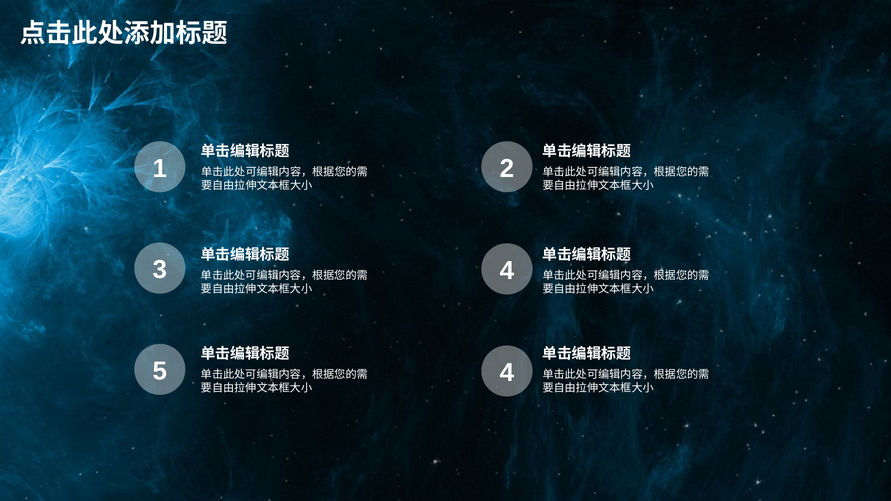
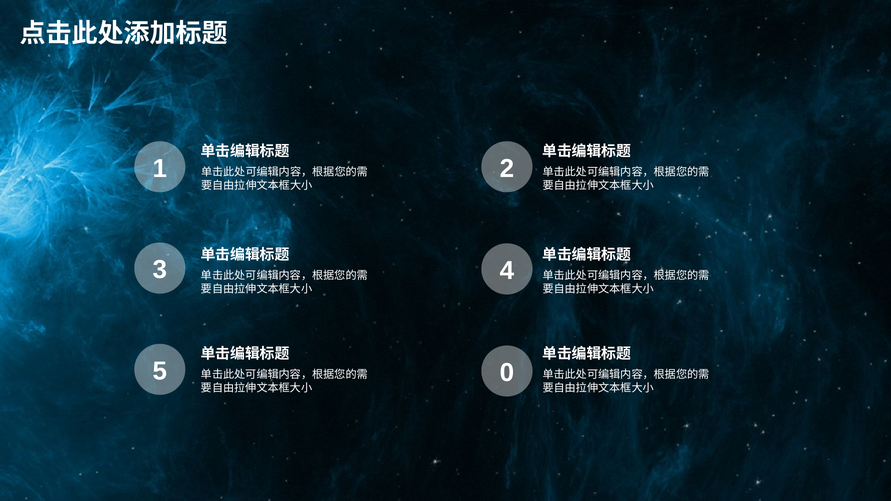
5 4: 4 -> 0
